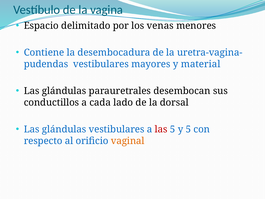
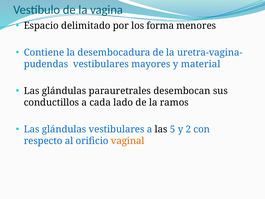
venas: venas -> forma
dorsal: dorsal -> ramos
las at (161, 129) colour: red -> black
y 5: 5 -> 2
